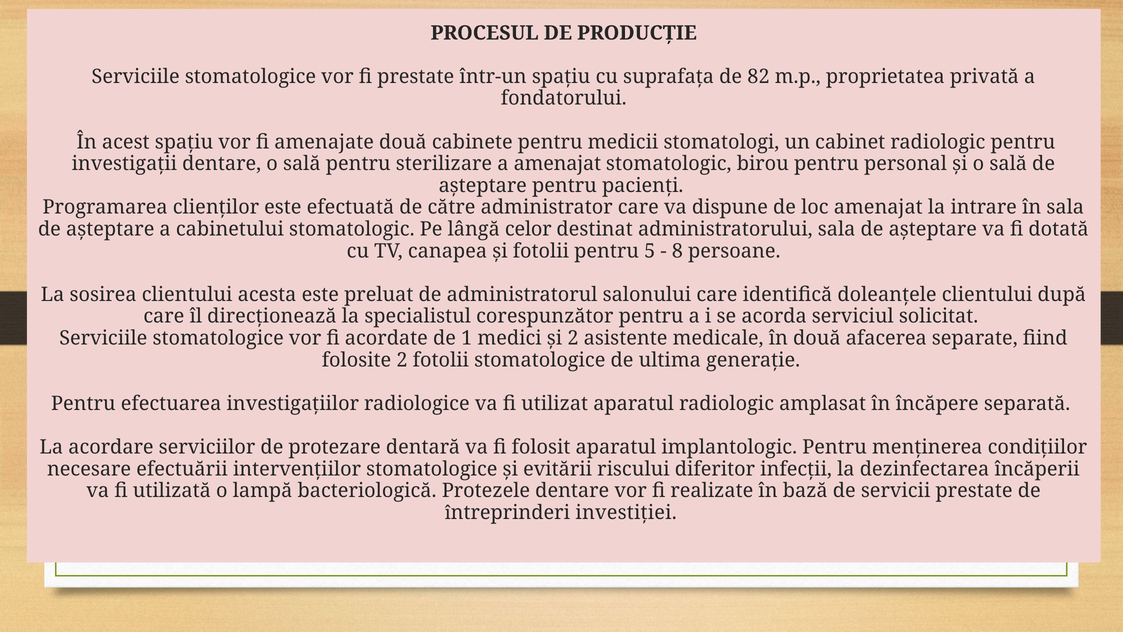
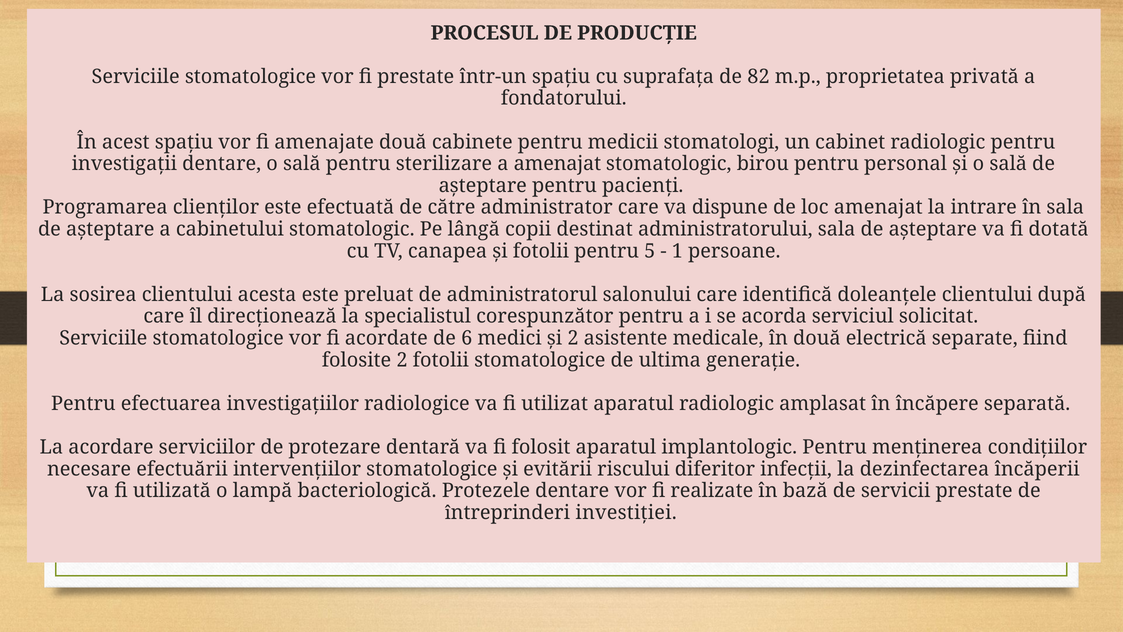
celor: celor -> copii
8: 8 -> 1
1: 1 -> 6
afacerea: afacerea -> electrică
